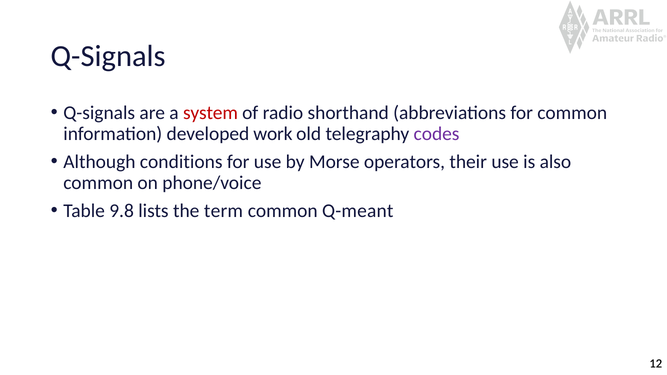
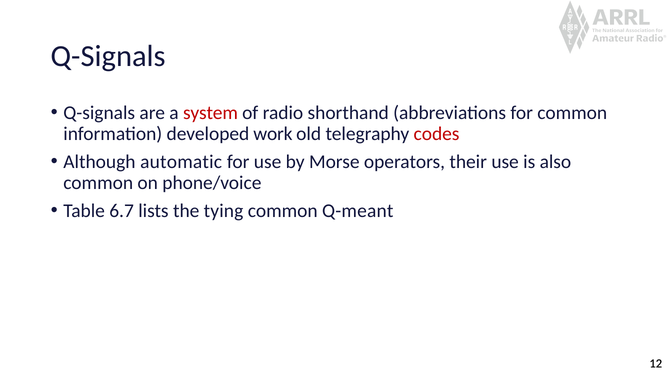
codes colour: purple -> red
conditions: conditions -> automatic
9.8: 9.8 -> 6.7
term: term -> tying
